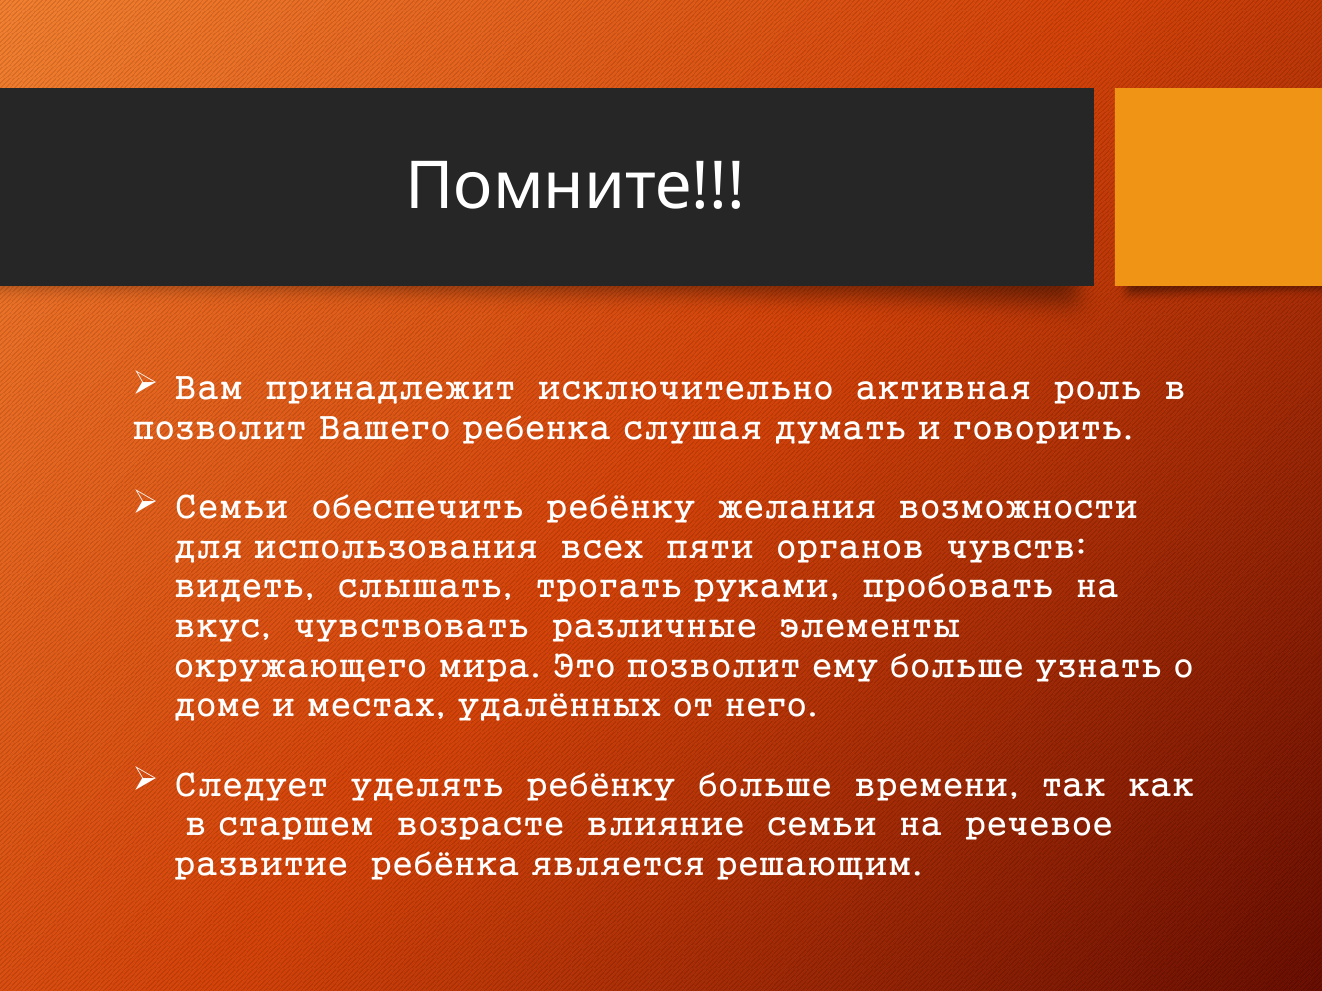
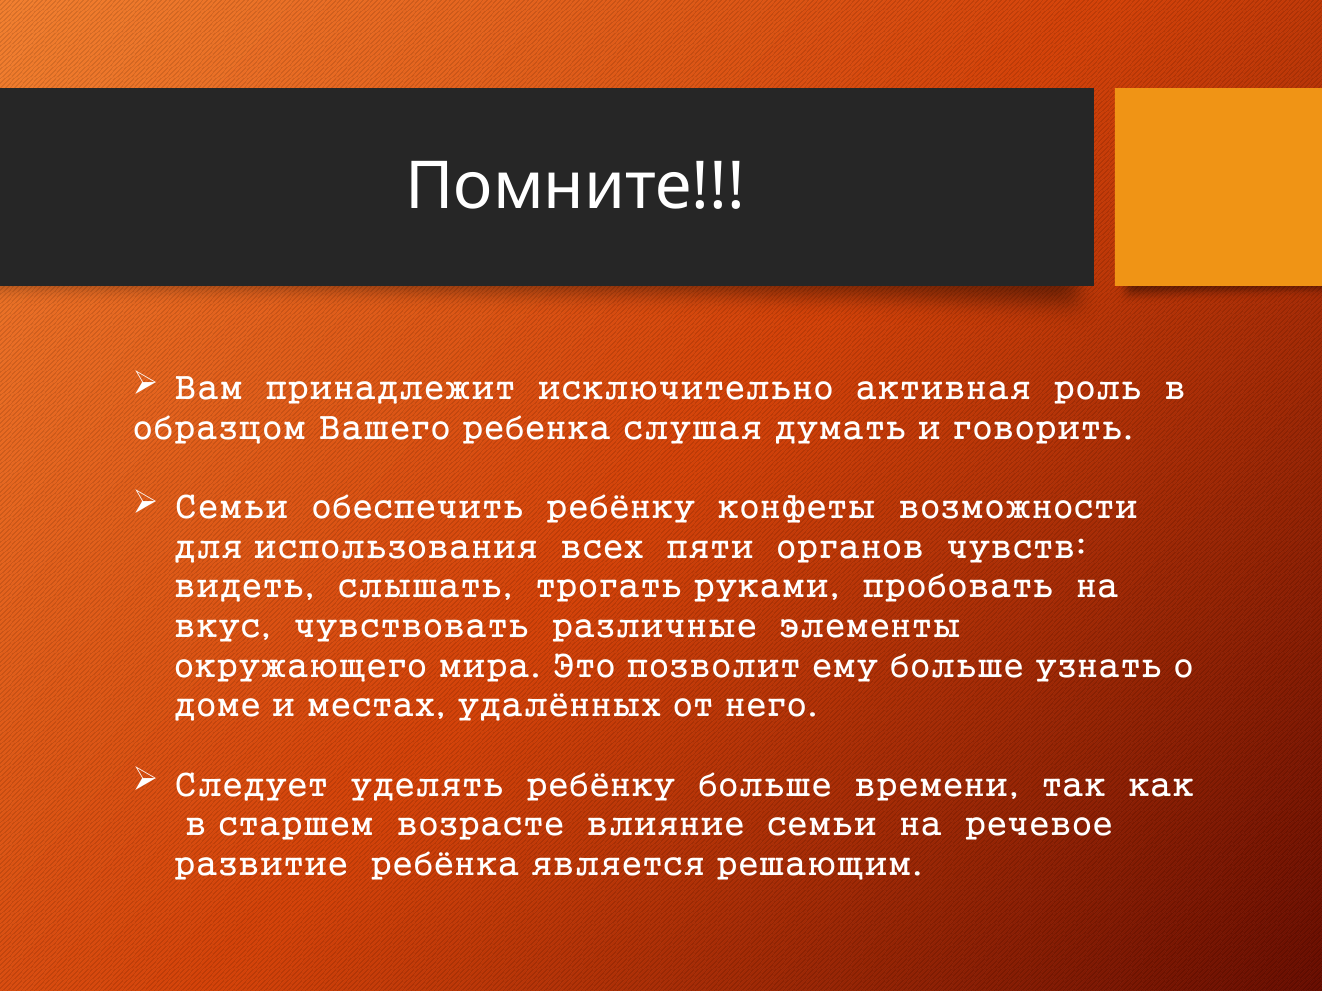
позволит at (220, 429): позволит -> образцом
желания: желания -> конфеты
